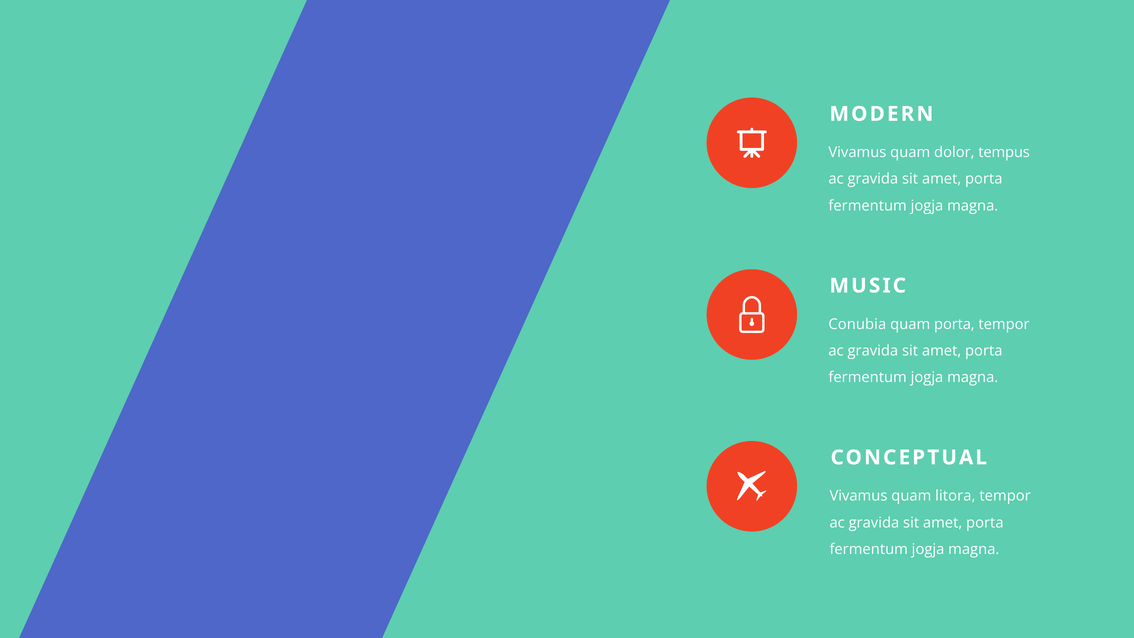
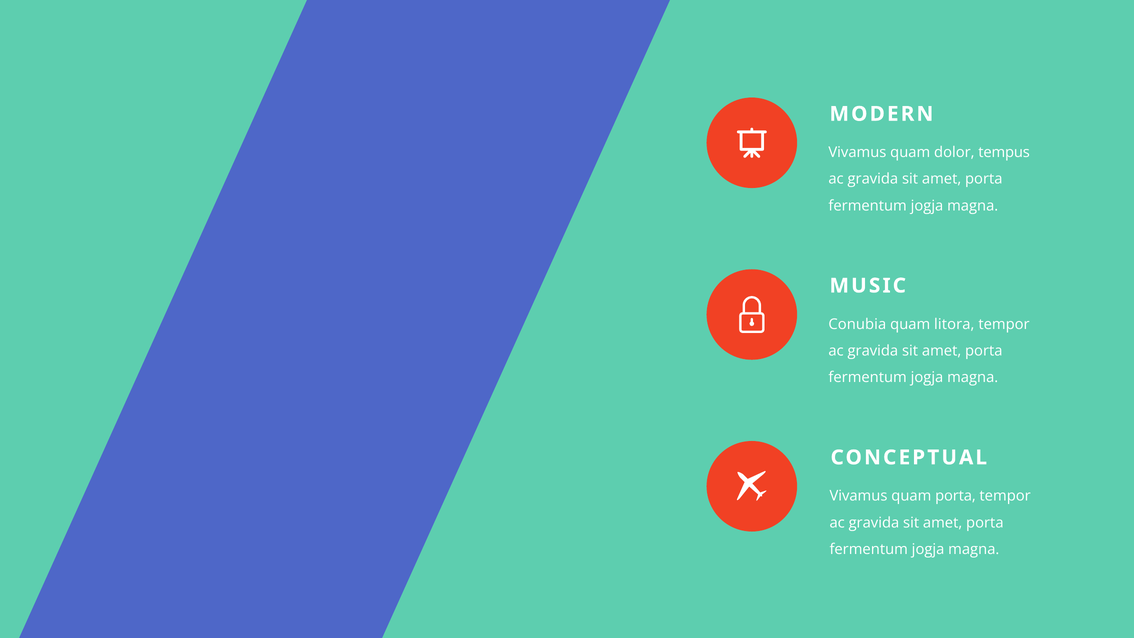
quam porta: porta -> litora
quam litora: litora -> porta
